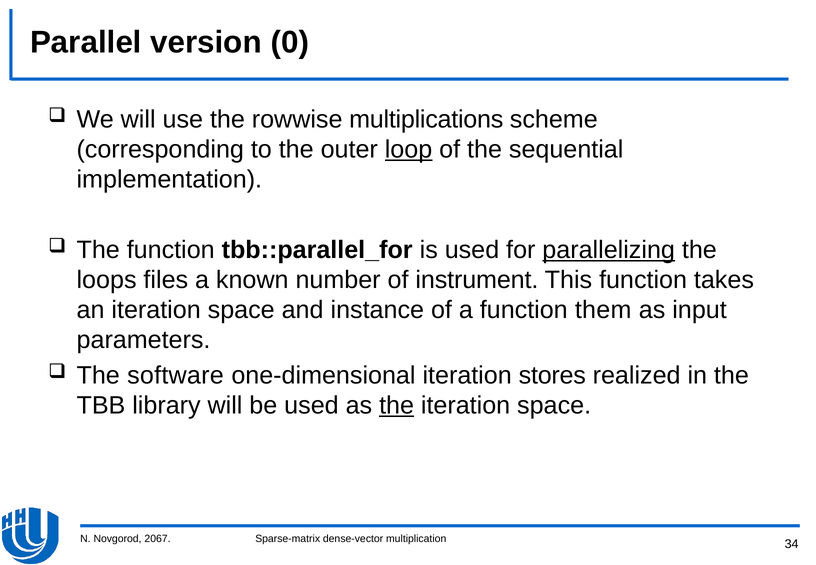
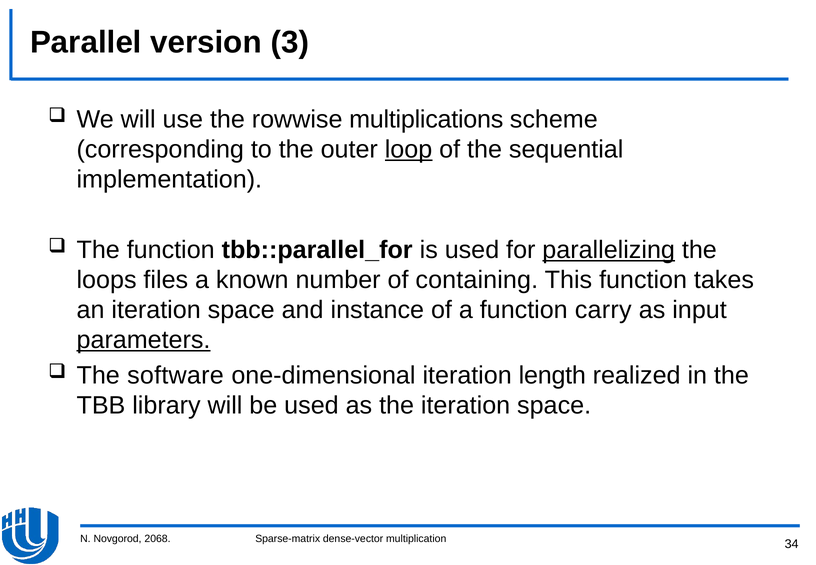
0: 0 -> 3
instrument: instrument -> containing
them: them -> carry
parameters underline: none -> present
stores: stores -> length
the at (397, 405) underline: present -> none
2067: 2067 -> 2068
